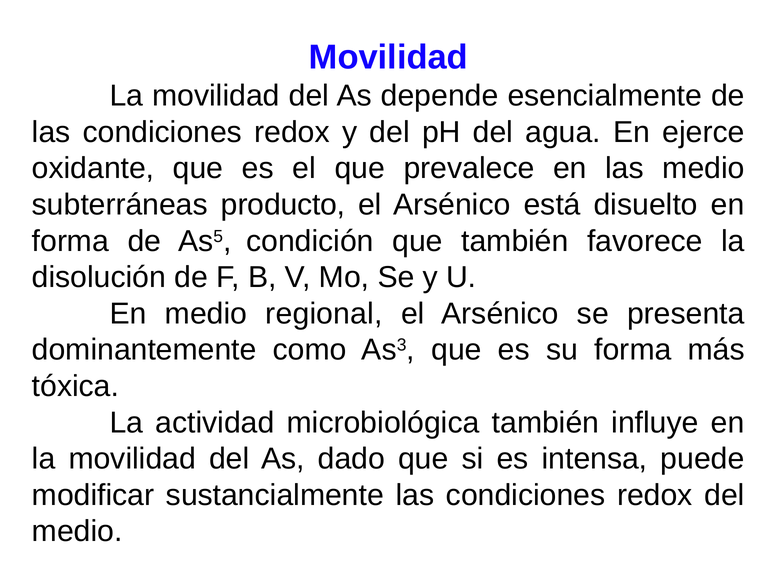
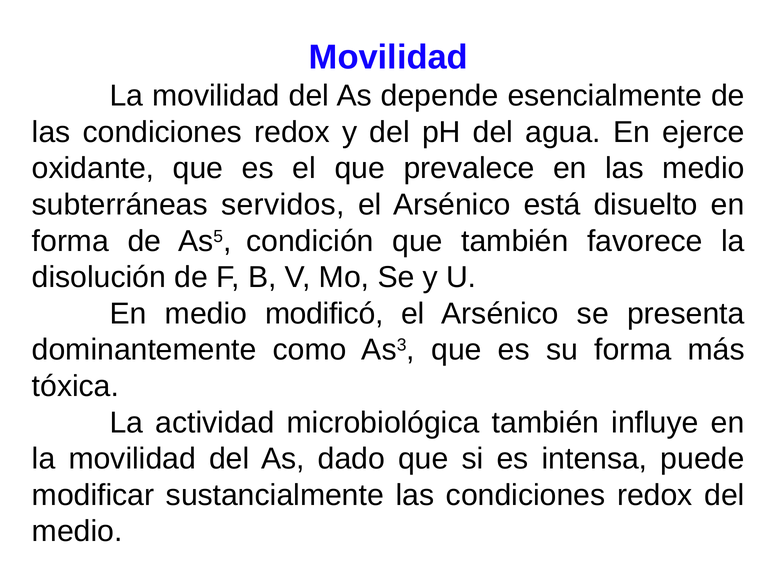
producto: producto -> servidos
regional: regional -> modificó
